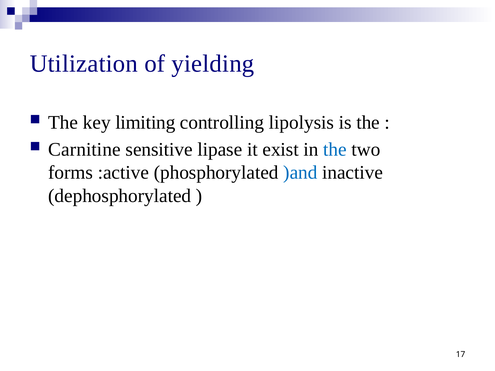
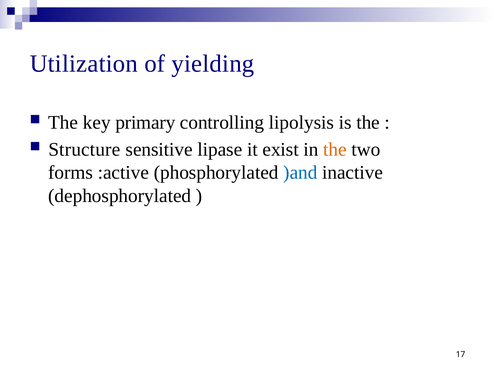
limiting: limiting -> primary
Carnitine: Carnitine -> Structure
the at (335, 150) colour: blue -> orange
